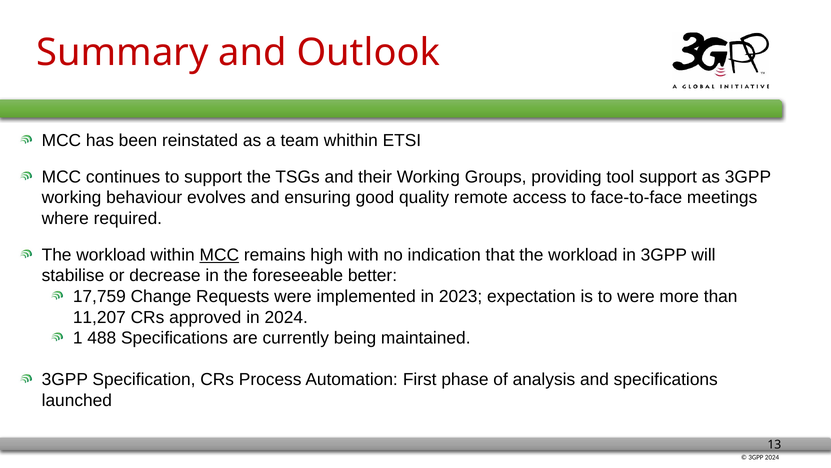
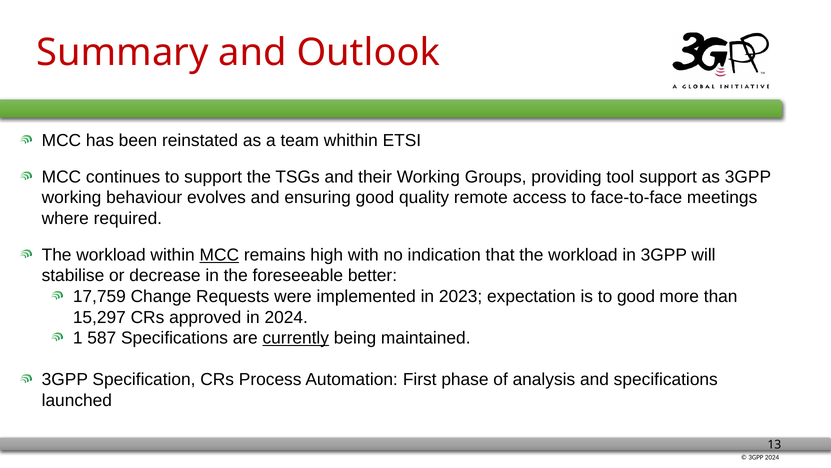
to were: were -> good
11,207: 11,207 -> 15,297
488: 488 -> 587
currently underline: none -> present
